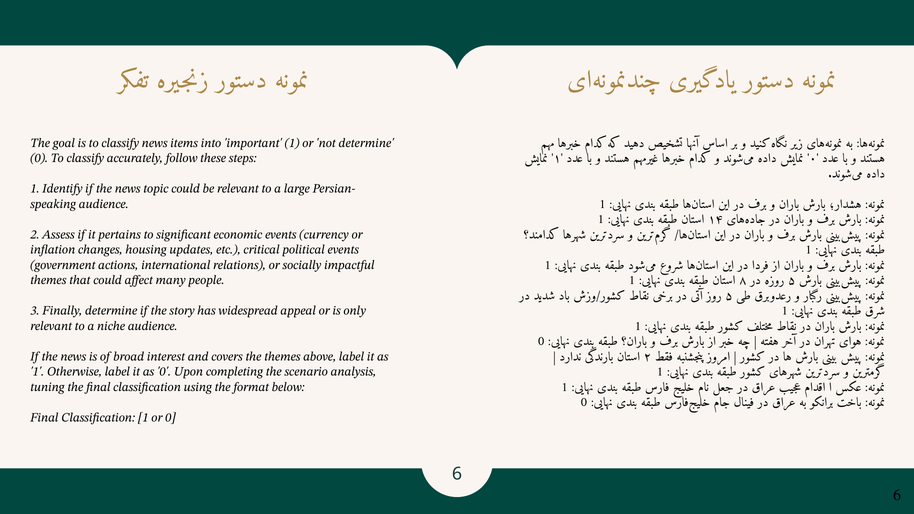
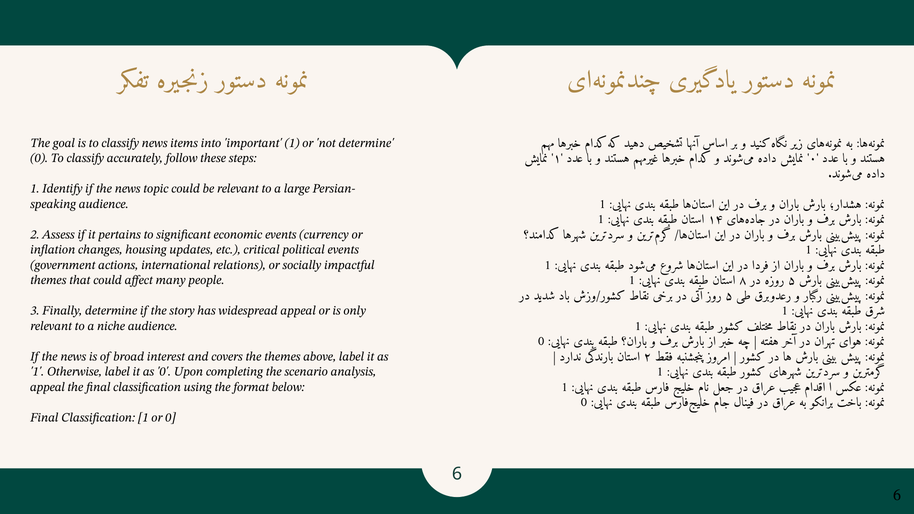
tuning at (47, 387): tuning -> appeal
